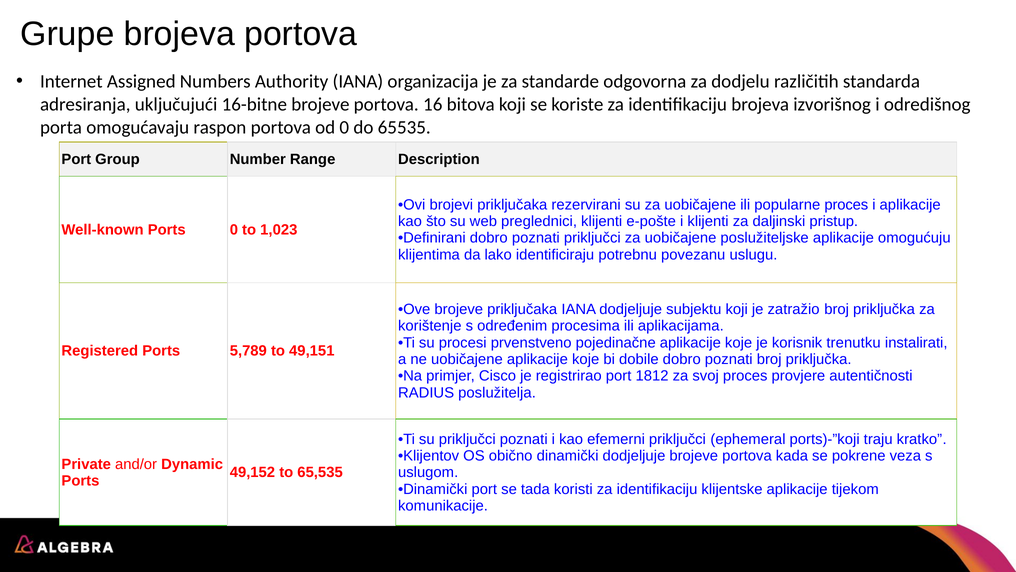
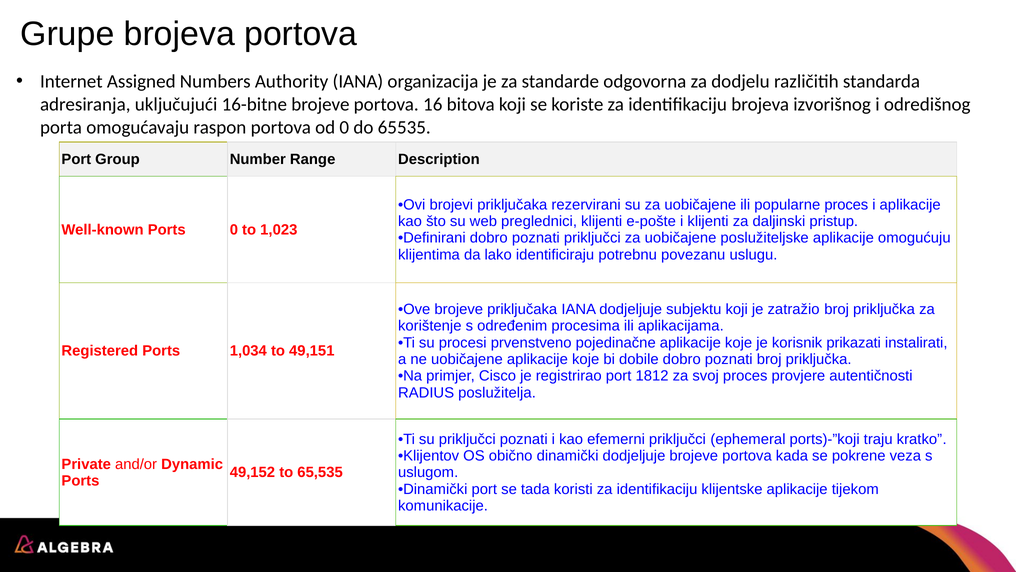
trenutku: trenutku -> prikazati
5,789: 5,789 -> 1,034
